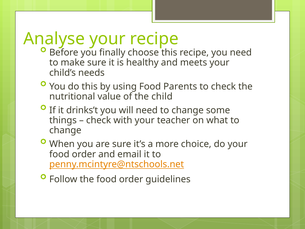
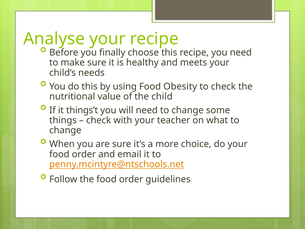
Parents: Parents -> Obesity
drinks’t: drinks’t -> things’t
